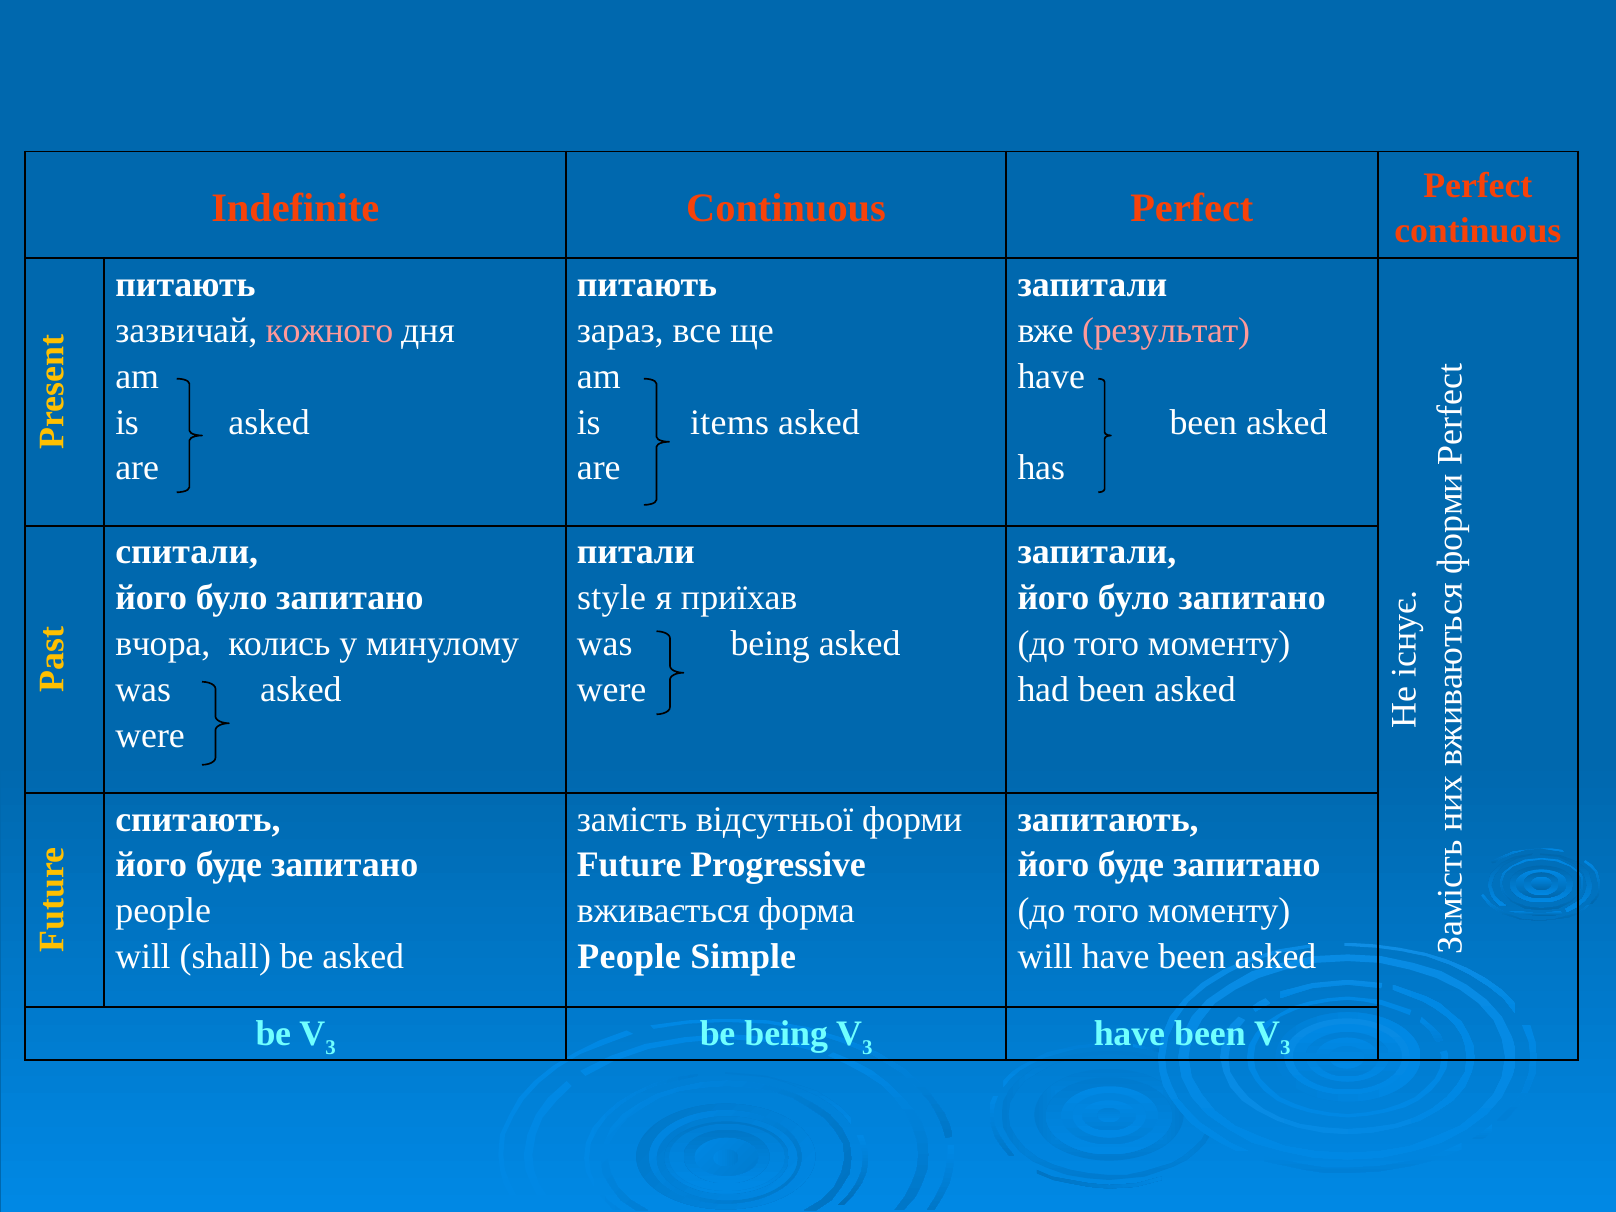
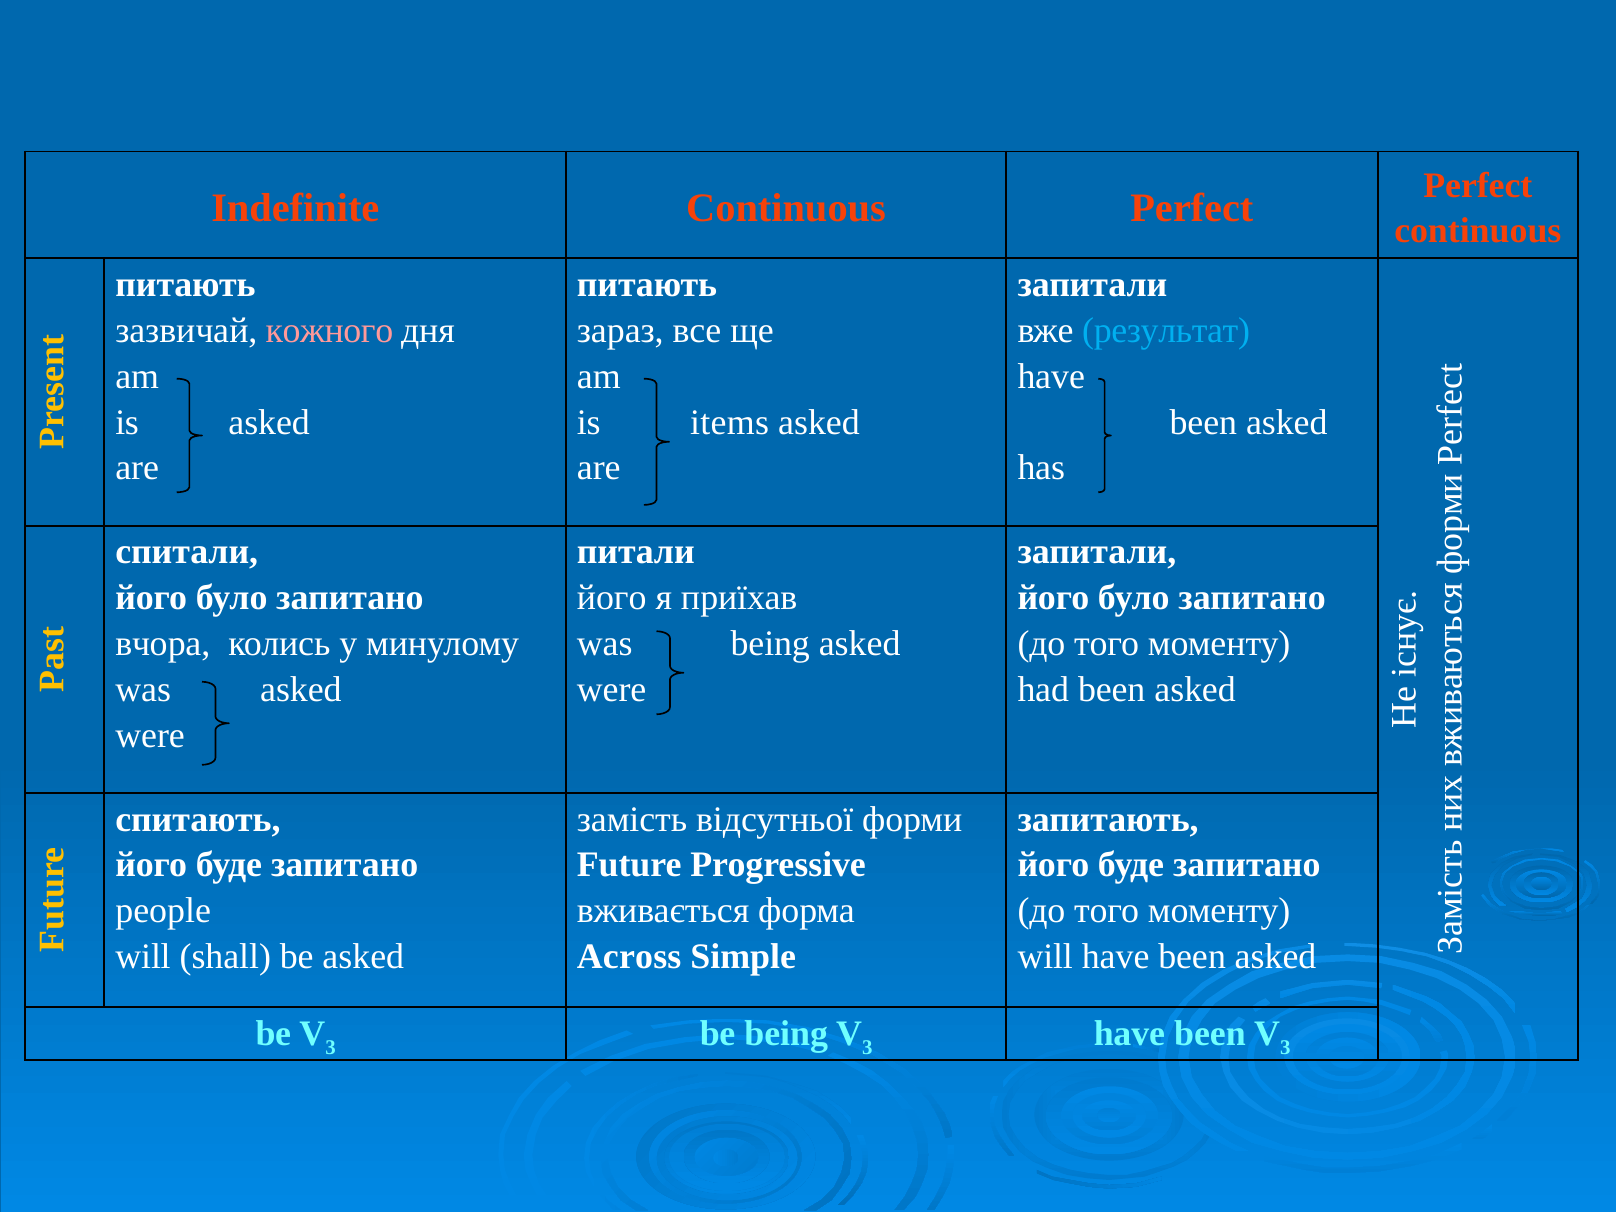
результат colour: pink -> light blue
style at (612, 598): style -> його
People at (629, 957): People -> Across
